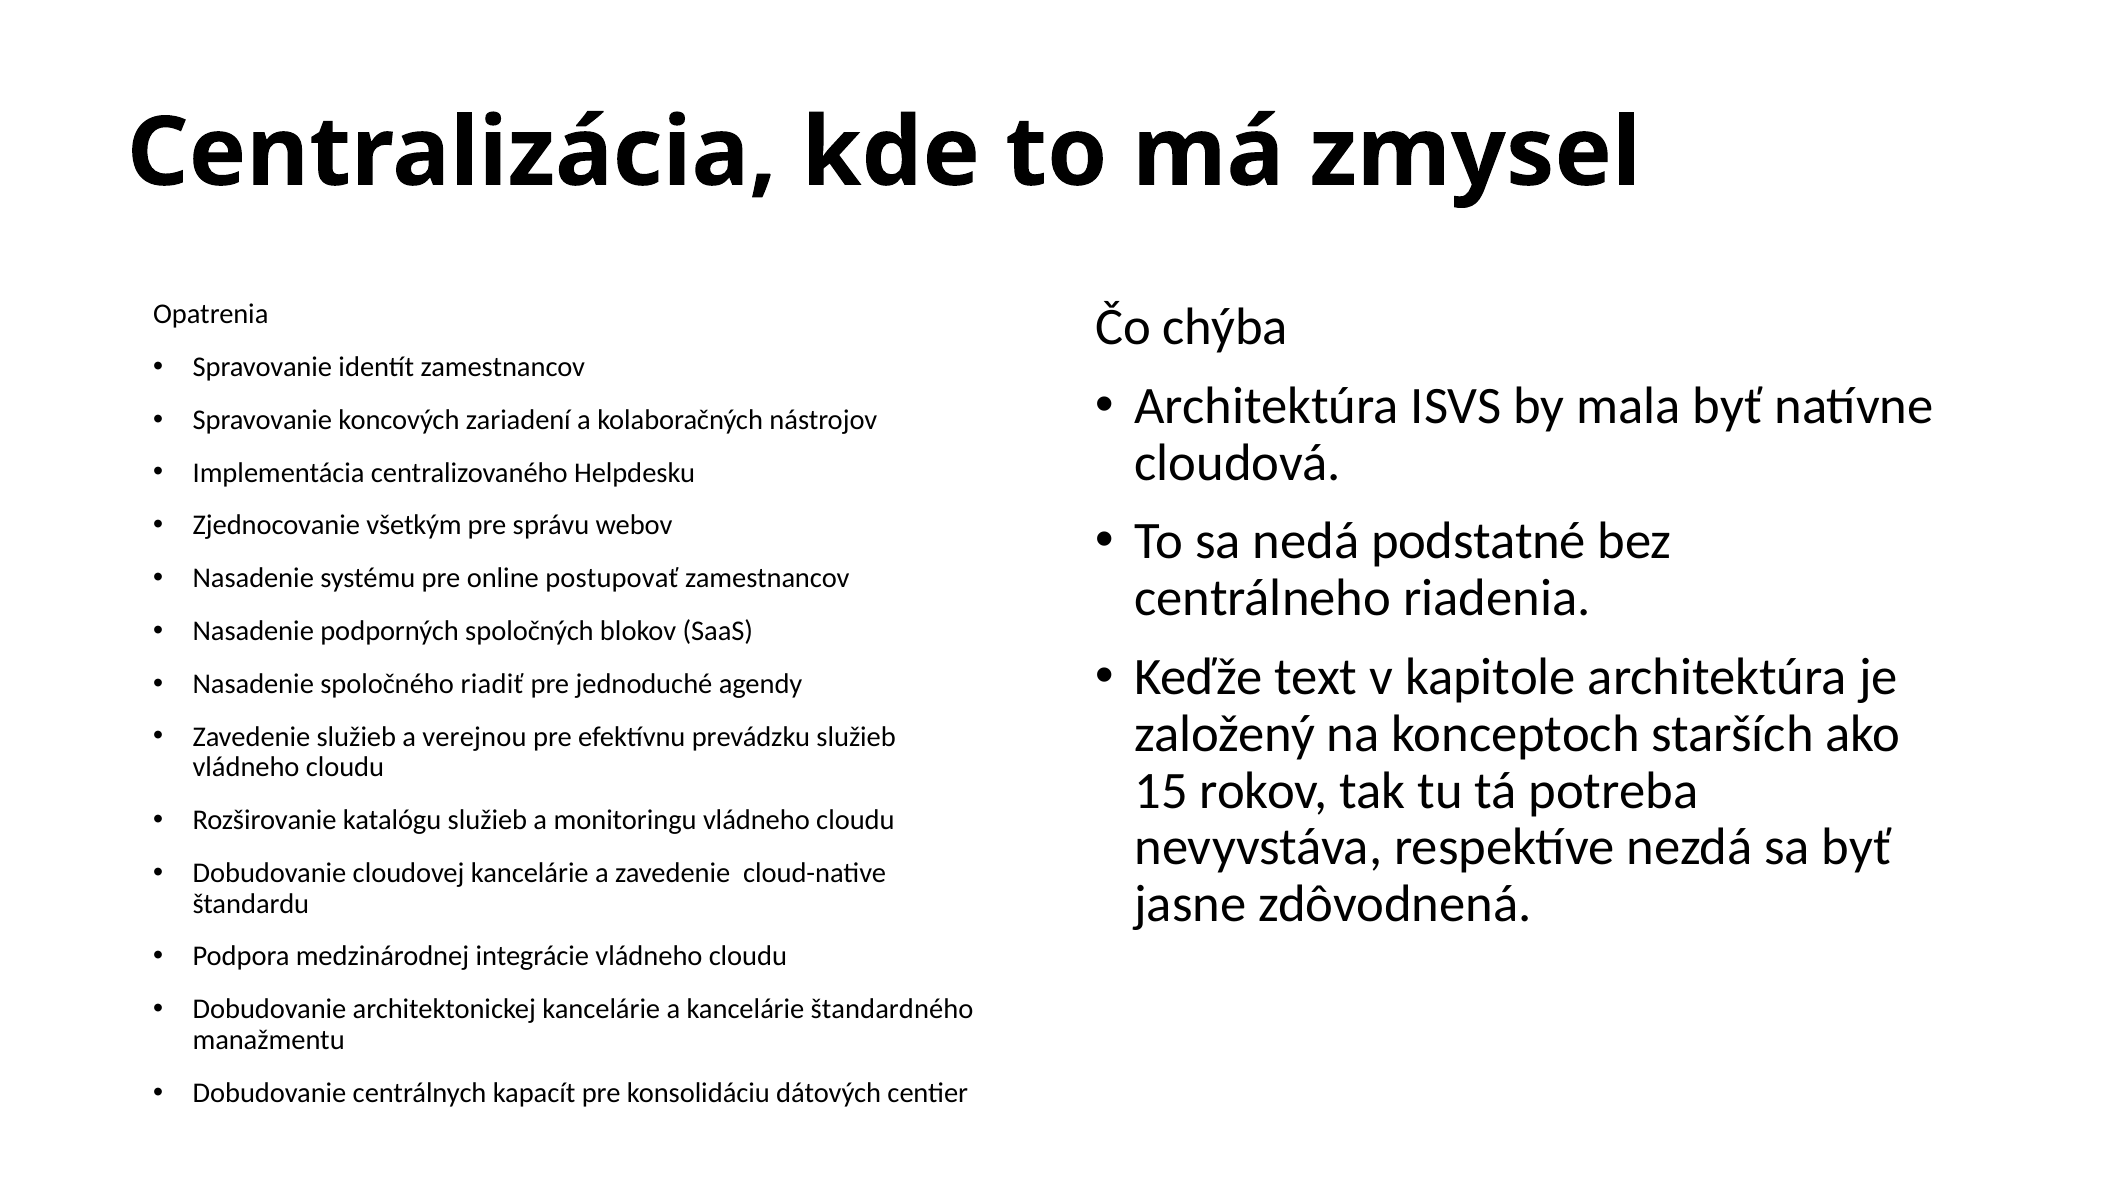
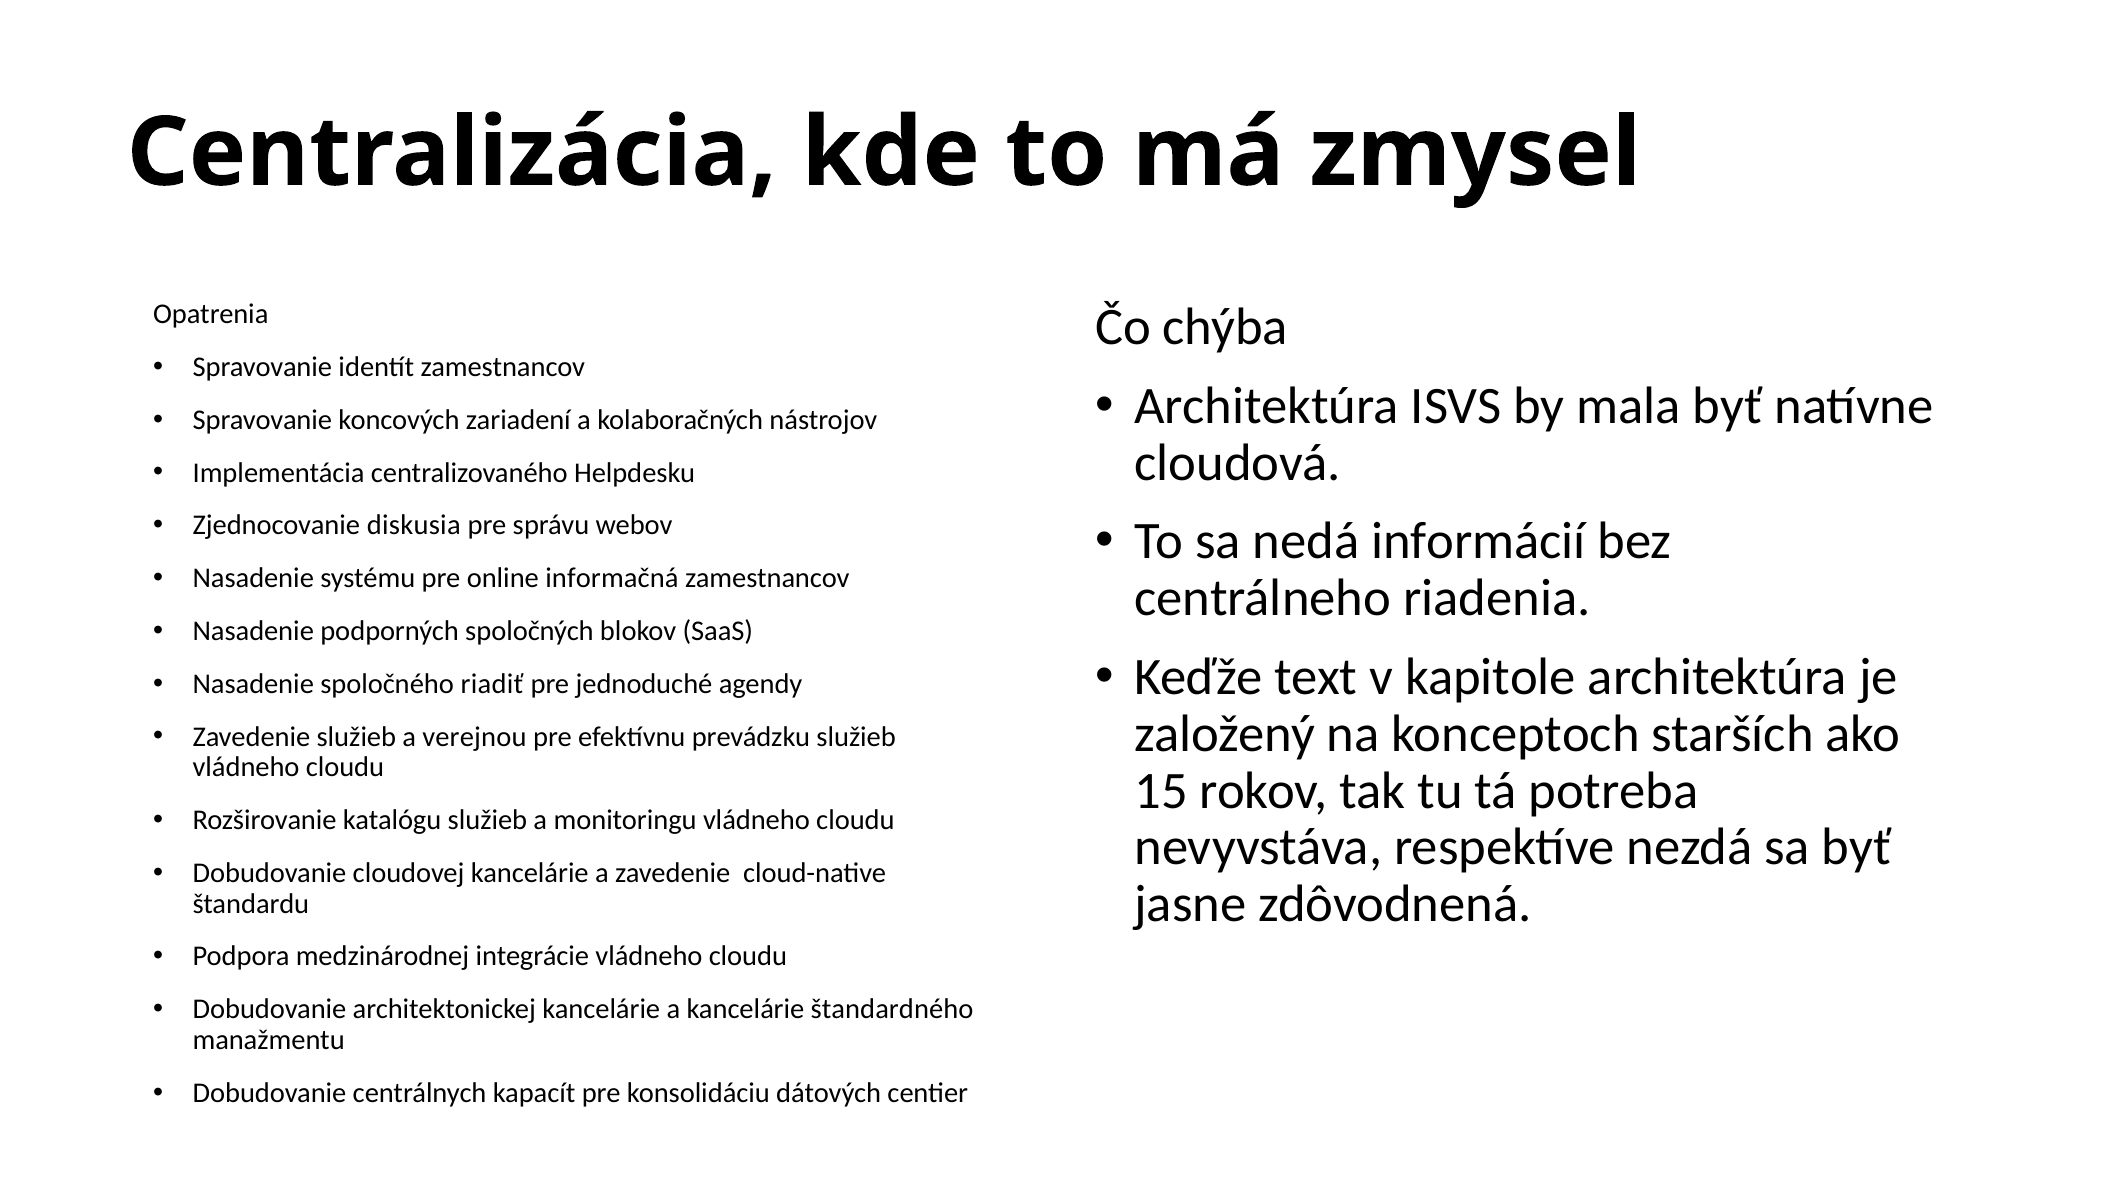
všetkým: všetkým -> diskusia
podstatné: podstatné -> informácií
postupovať: postupovať -> informačná
